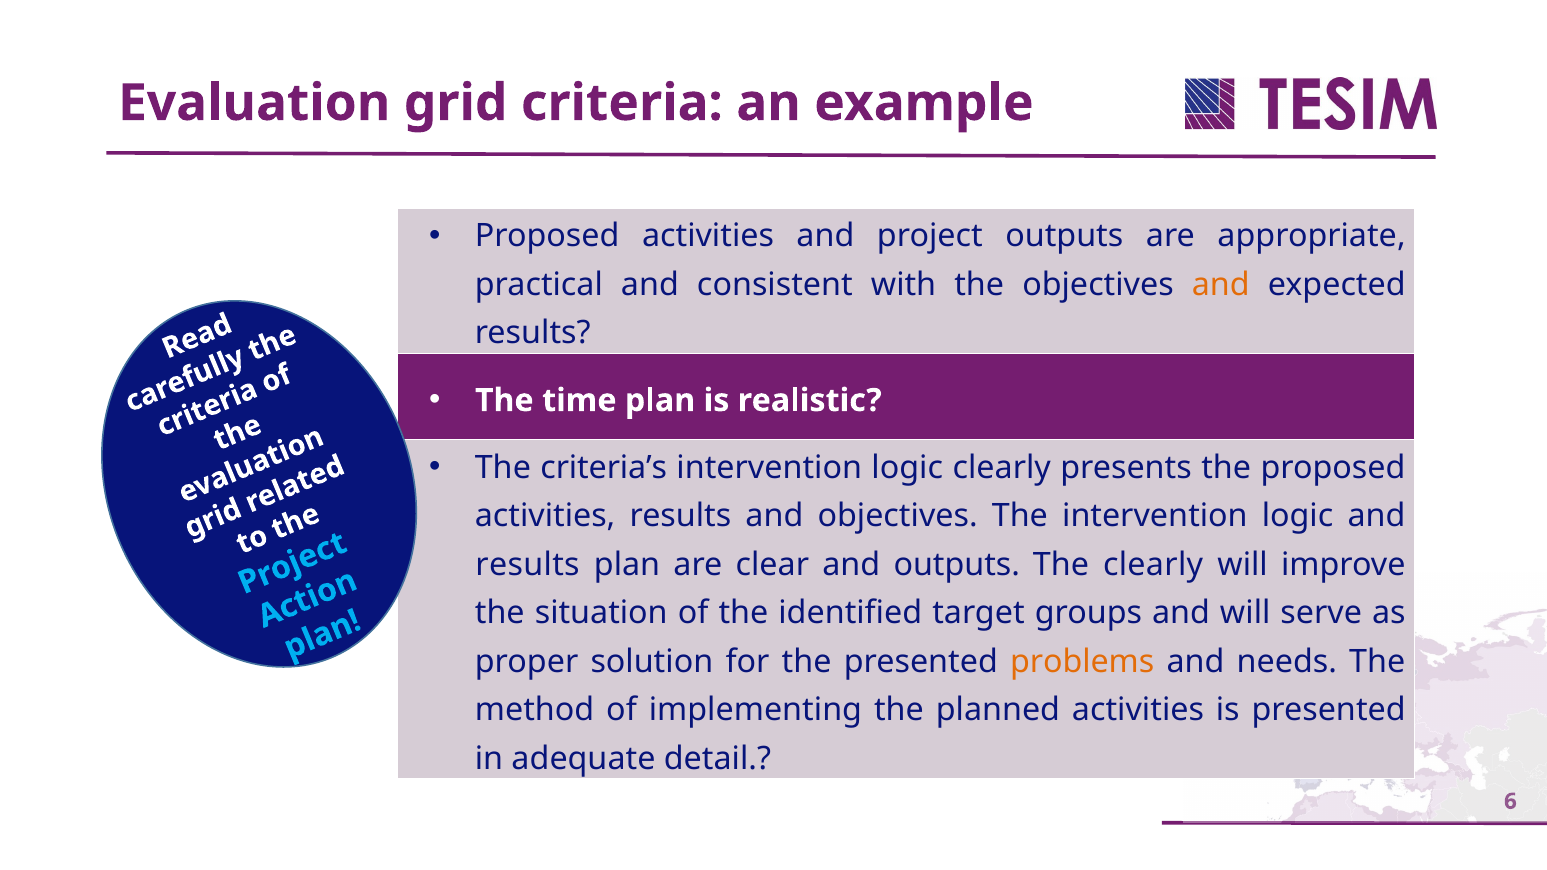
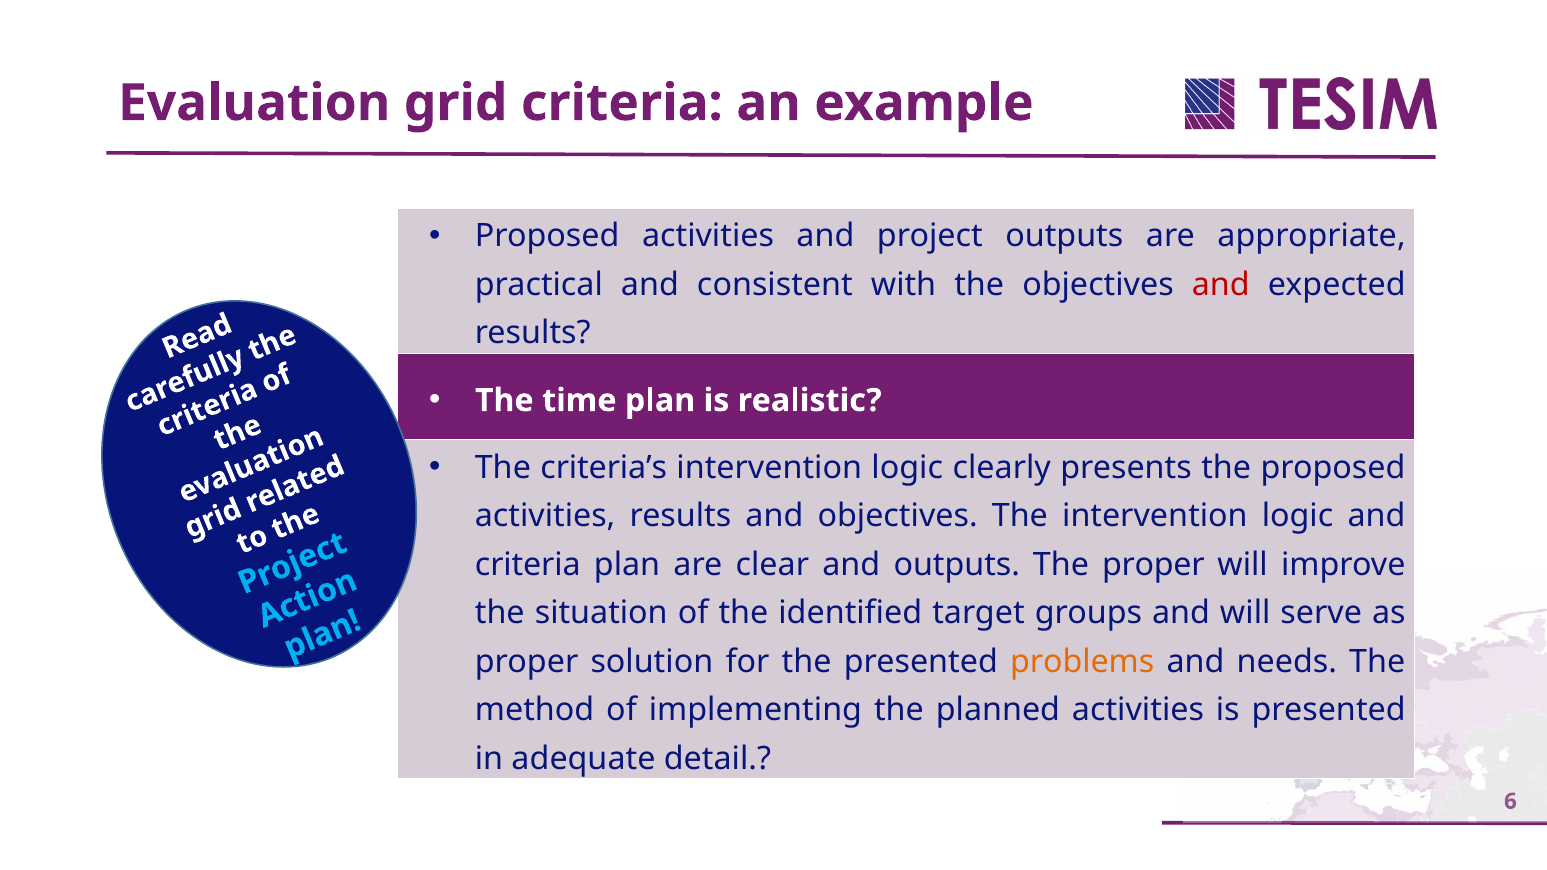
and at (1221, 285) colour: orange -> red
results at (528, 565): results -> criteria
The clearly: clearly -> proper
